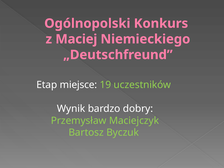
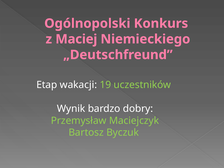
miejsce: miejsce -> wakacji
